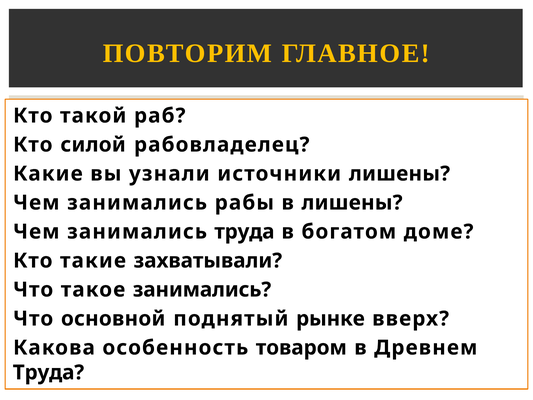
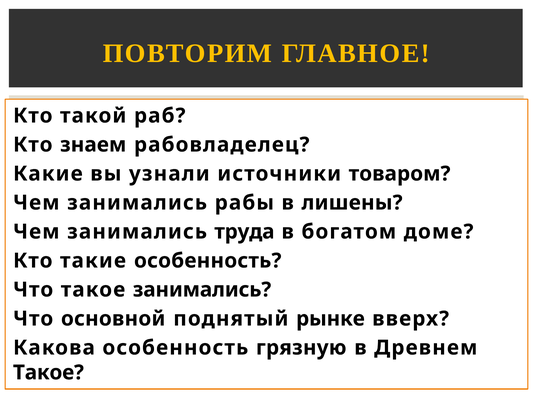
силой: силой -> знаем
источники лишены: лишены -> товаром
такие захватывали: захватывали -> особенность
товаром: товаром -> грязную
Труда at (48, 372): Труда -> Такое
